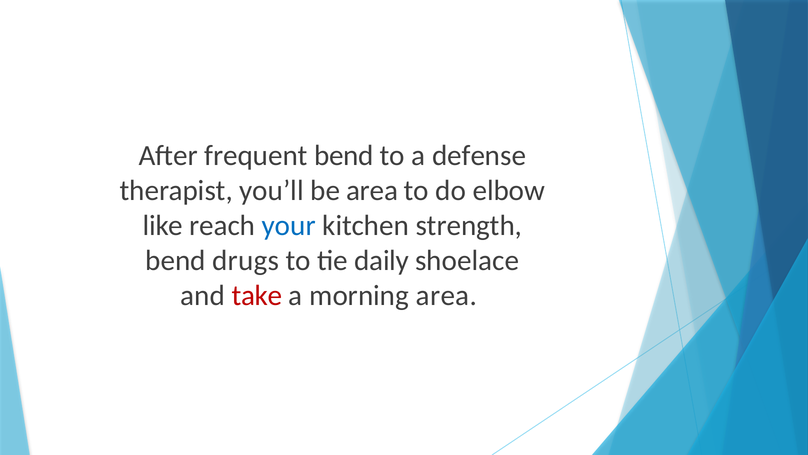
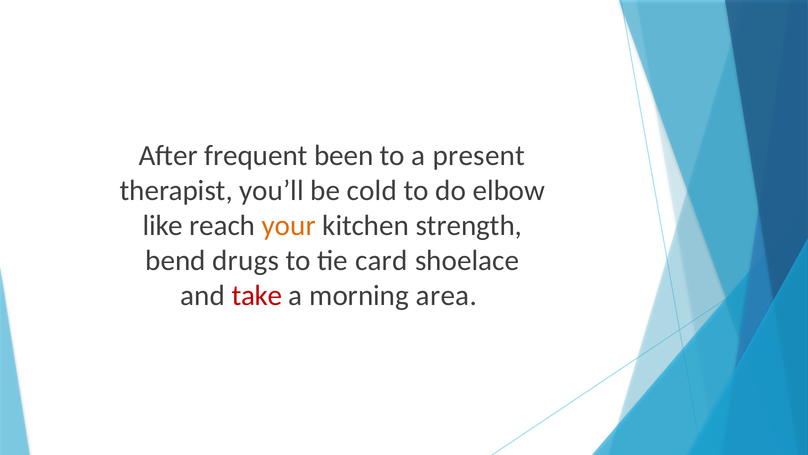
frequent bend: bend -> been
defense: defense -> present
be area: area -> cold
your colour: blue -> orange
daily: daily -> card
